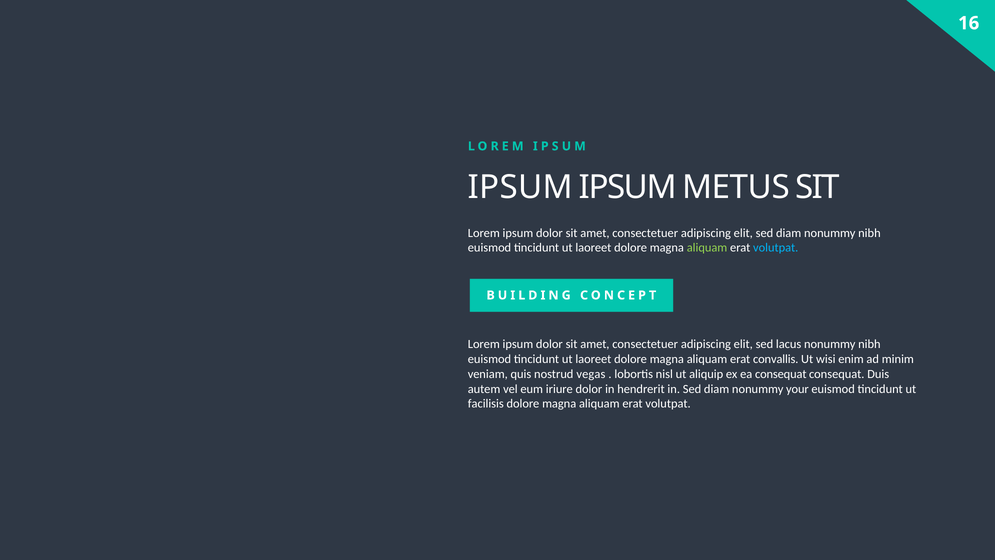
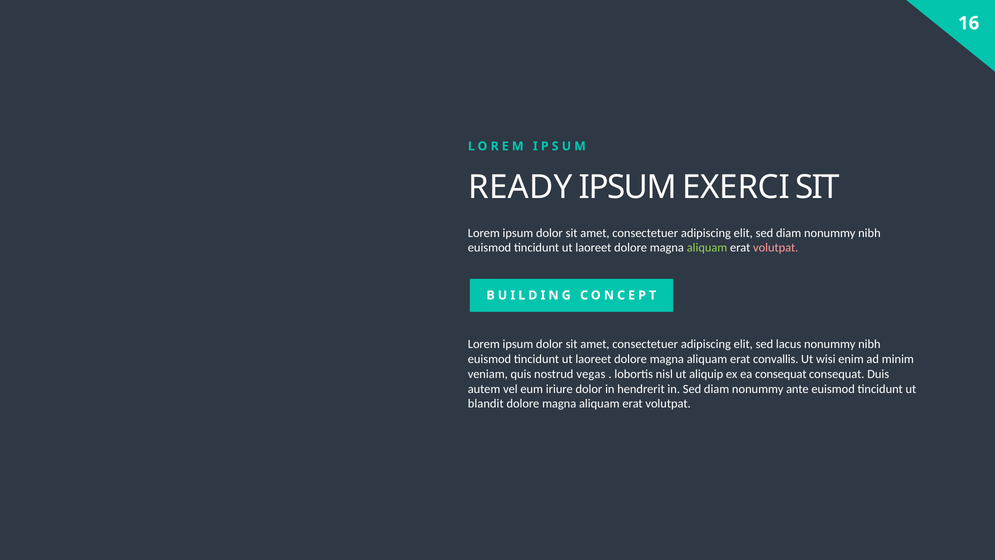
IPSUM at (520, 187): IPSUM -> READY
METUS: METUS -> EXERCI
volutpat at (776, 248) colour: light blue -> pink
your: your -> ante
facilisis: facilisis -> blandit
